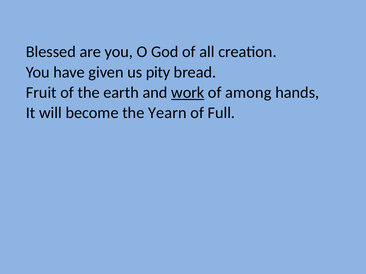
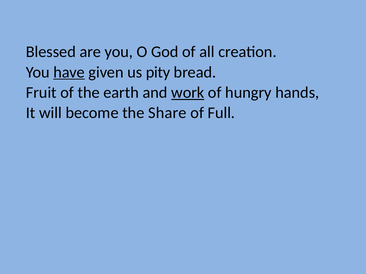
have underline: none -> present
among: among -> hungry
Yearn: Yearn -> Share
